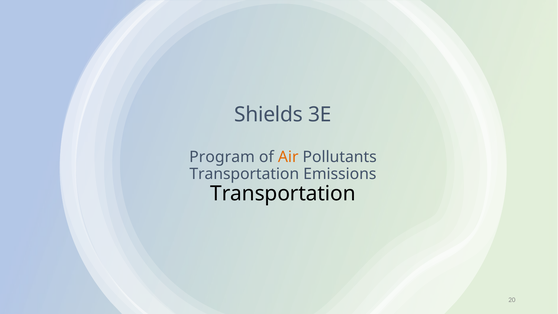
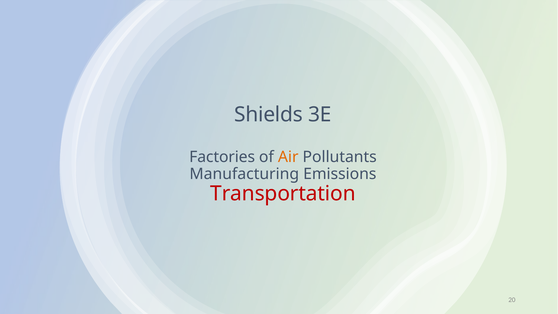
Program: Program -> Factories
Transportation at (244, 174): Transportation -> Manufacturing
Transportation at (283, 194) colour: black -> red
